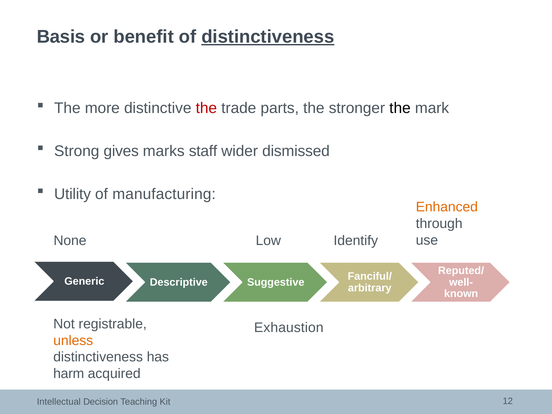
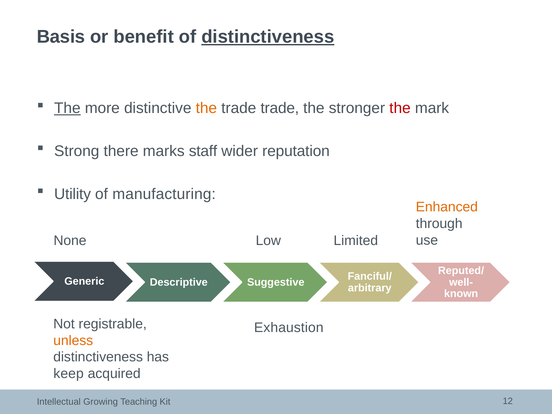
The at (67, 108) underline: none -> present
the at (206, 108) colour: red -> orange
trade parts: parts -> trade
the at (400, 108) colour: black -> red
gives: gives -> there
dismissed: dismissed -> reputation
Identify: Identify -> Limited
harm: harm -> keep
Decision: Decision -> Growing
